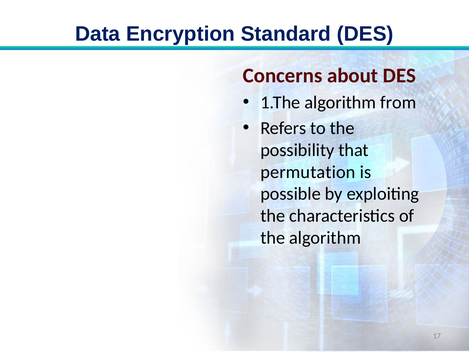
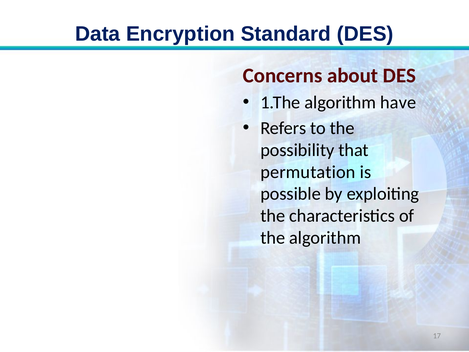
from: from -> have
